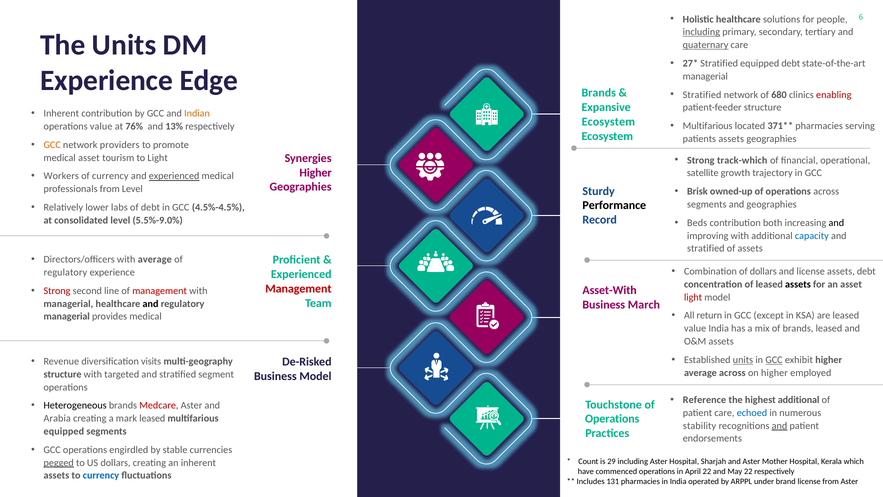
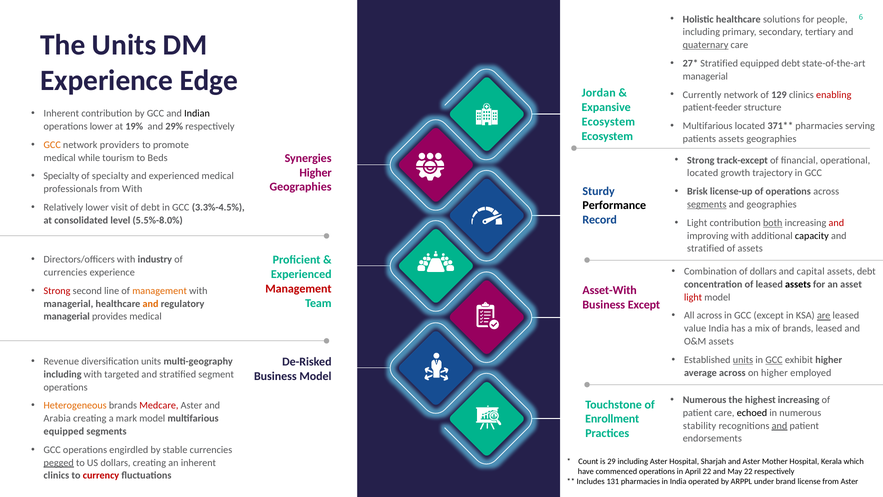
including at (701, 32) underline: present -> none
Brands at (599, 93): Brands -> Jordan
Stratified at (702, 95): Stratified -> Currently
680: 680 -> 129
Indian colour: orange -> black
operations value: value -> lower
76%: 76% -> 19%
13%: 13% -> 29%
medical asset: asset -> while
to Light: Light -> Beds
track-which: track-which -> track-except
satellite at (703, 173): satellite -> located
Workers at (61, 176): Workers -> Specialty
of currency: currency -> specialty
experienced at (174, 176) underline: present -> none
from Level: Level -> With
owned-up: owned-up -> license-up
segments at (707, 204) underline: none -> present
labs: labs -> visit
4.5%-4.5%: 4.5%-4.5% -> 3.3%-4.5%
5.5%-9.0%: 5.5%-9.0% -> 5.5%-8.0%
Beds at (697, 223): Beds -> Light
both underline: none -> present
and at (836, 223) colour: black -> red
capacity colour: blue -> black
with average: average -> industry
and license: license -> capital
regulatory at (65, 272): regulatory -> currencies
management at (160, 291) colour: red -> orange
and at (151, 303) colour: black -> orange
Business March: March -> Except
All return: return -> across
are underline: none -> present
diversification visits: visits -> units
structure at (63, 374): structure -> including
Reference at (705, 400): Reference -> Numerous
highest additional: additional -> increasing
Heterogeneous colour: black -> orange
echoed colour: blue -> black
Operations at (612, 419): Operations -> Enrollment
mark leased: leased -> model
assets at (56, 475): assets -> clinics
currency at (101, 475) colour: blue -> red
